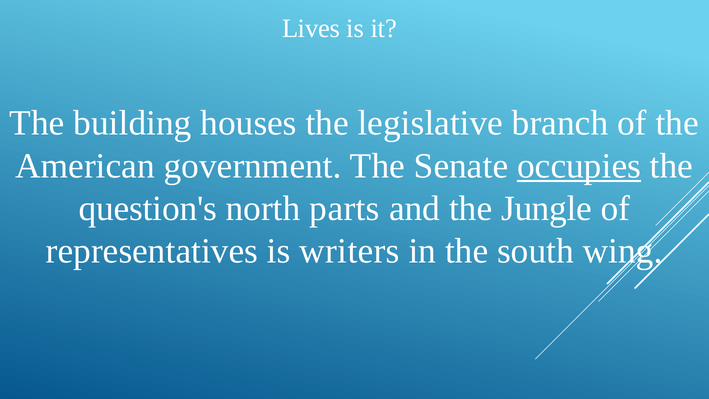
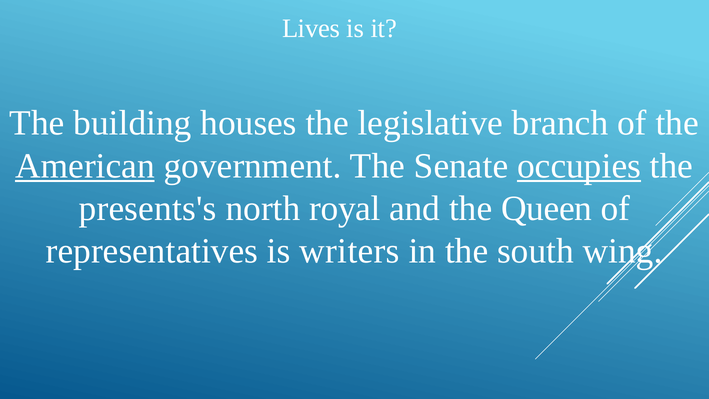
American underline: none -> present
question's: question's -> presents's
parts: parts -> royal
Jungle: Jungle -> Queen
